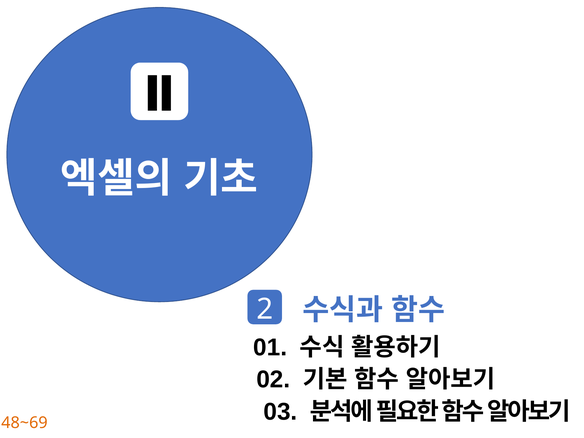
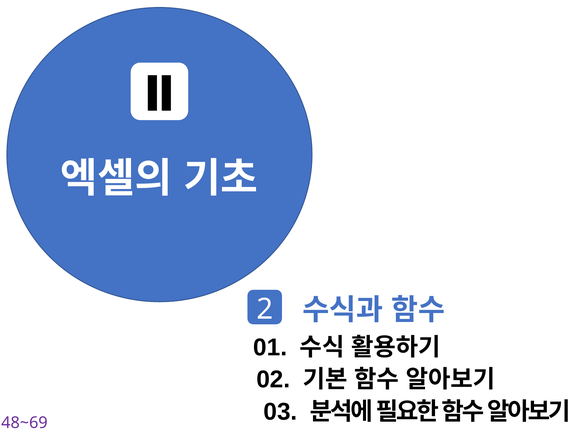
48~69 colour: orange -> purple
